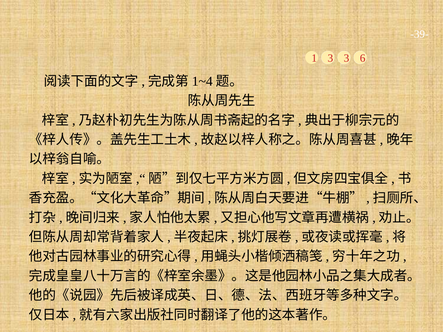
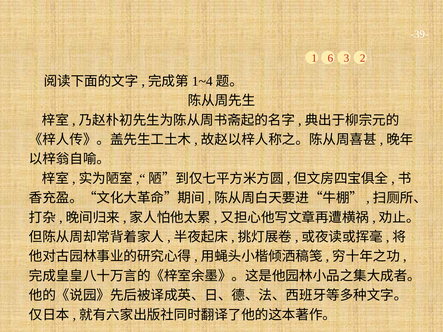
1 3: 3 -> 6
6: 6 -> 2
